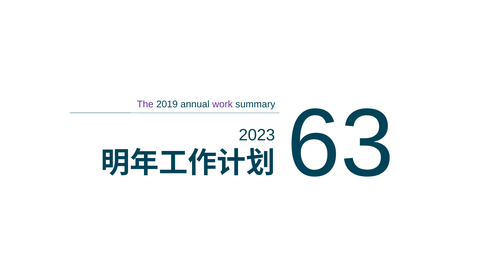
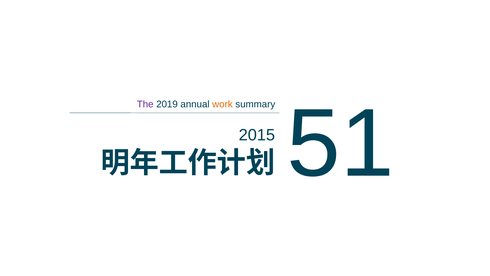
work colour: purple -> orange
63: 63 -> 51
2023: 2023 -> 2015
